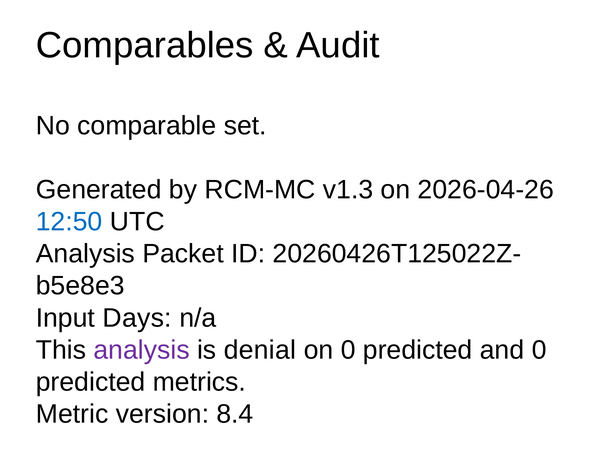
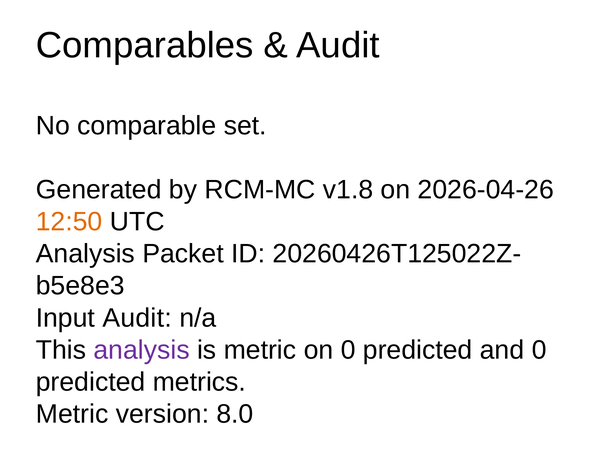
v1.3: v1.3 -> v1.8
12:50 colour: blue -> orange
Input Days: Days -> Audit
is denial: denial -> metric
8.4: 8.4 -> 8.0
